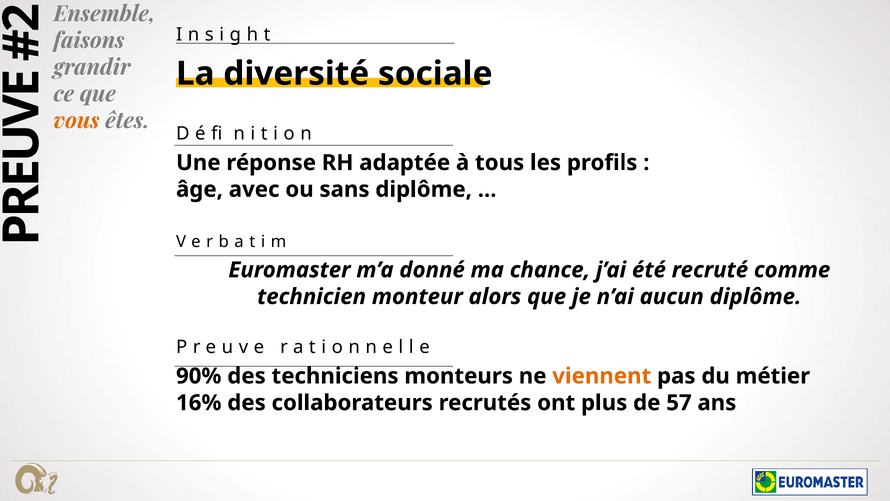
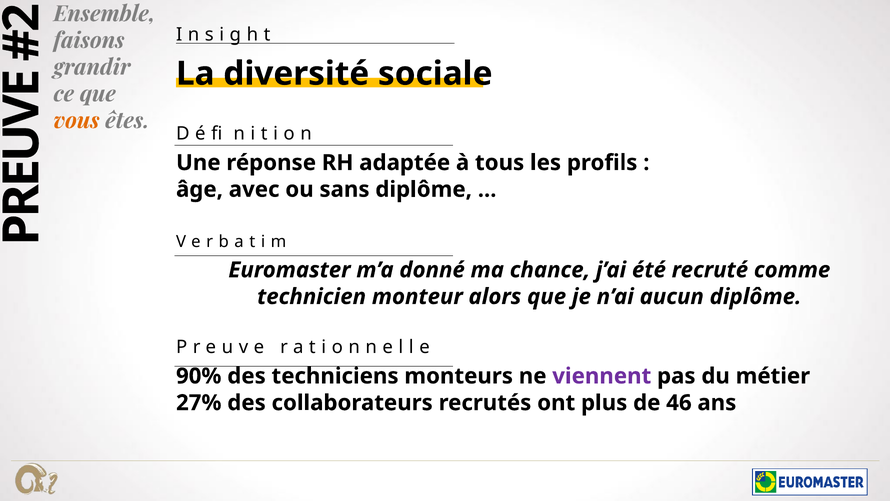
viennent colour: orange -> purple
16%: 16% -> 27%
57: 57 -> 46
